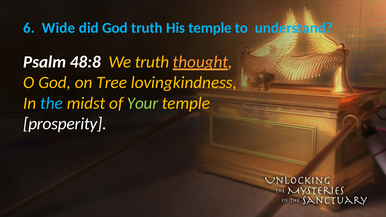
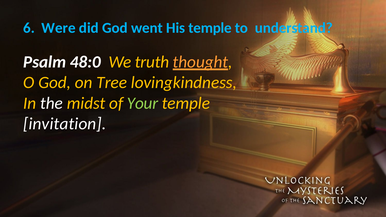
Wide: Wide -> Were
God truth: truth -> went
48:8: 48:8 -> 48:0
the colour: light blue -> white
prosperity: prosperity -> invitation
